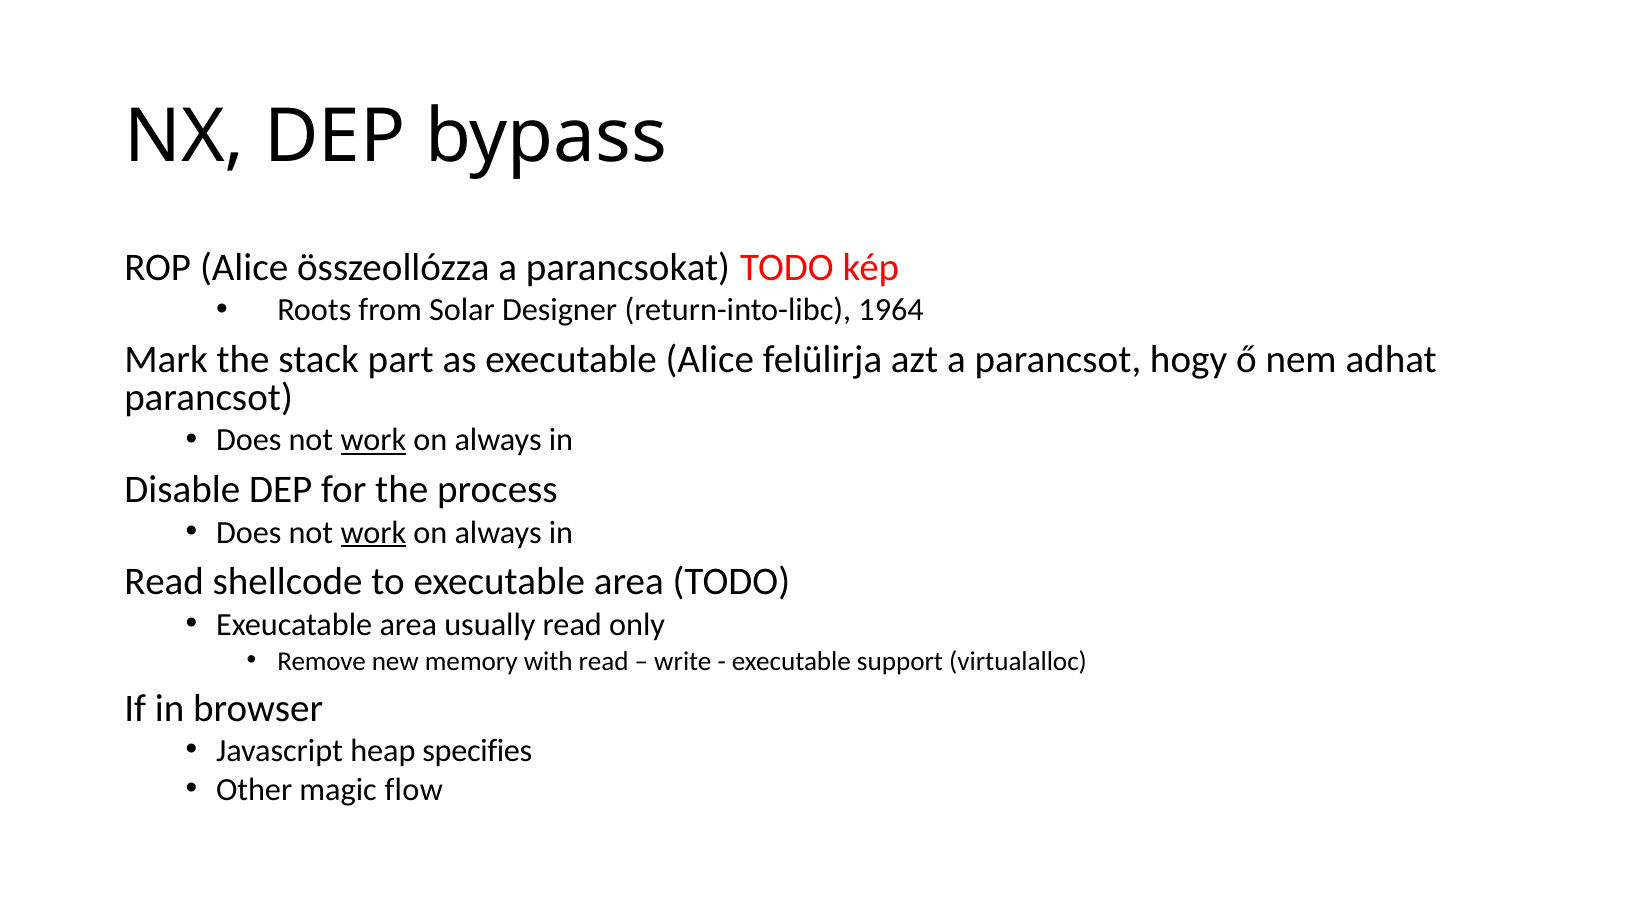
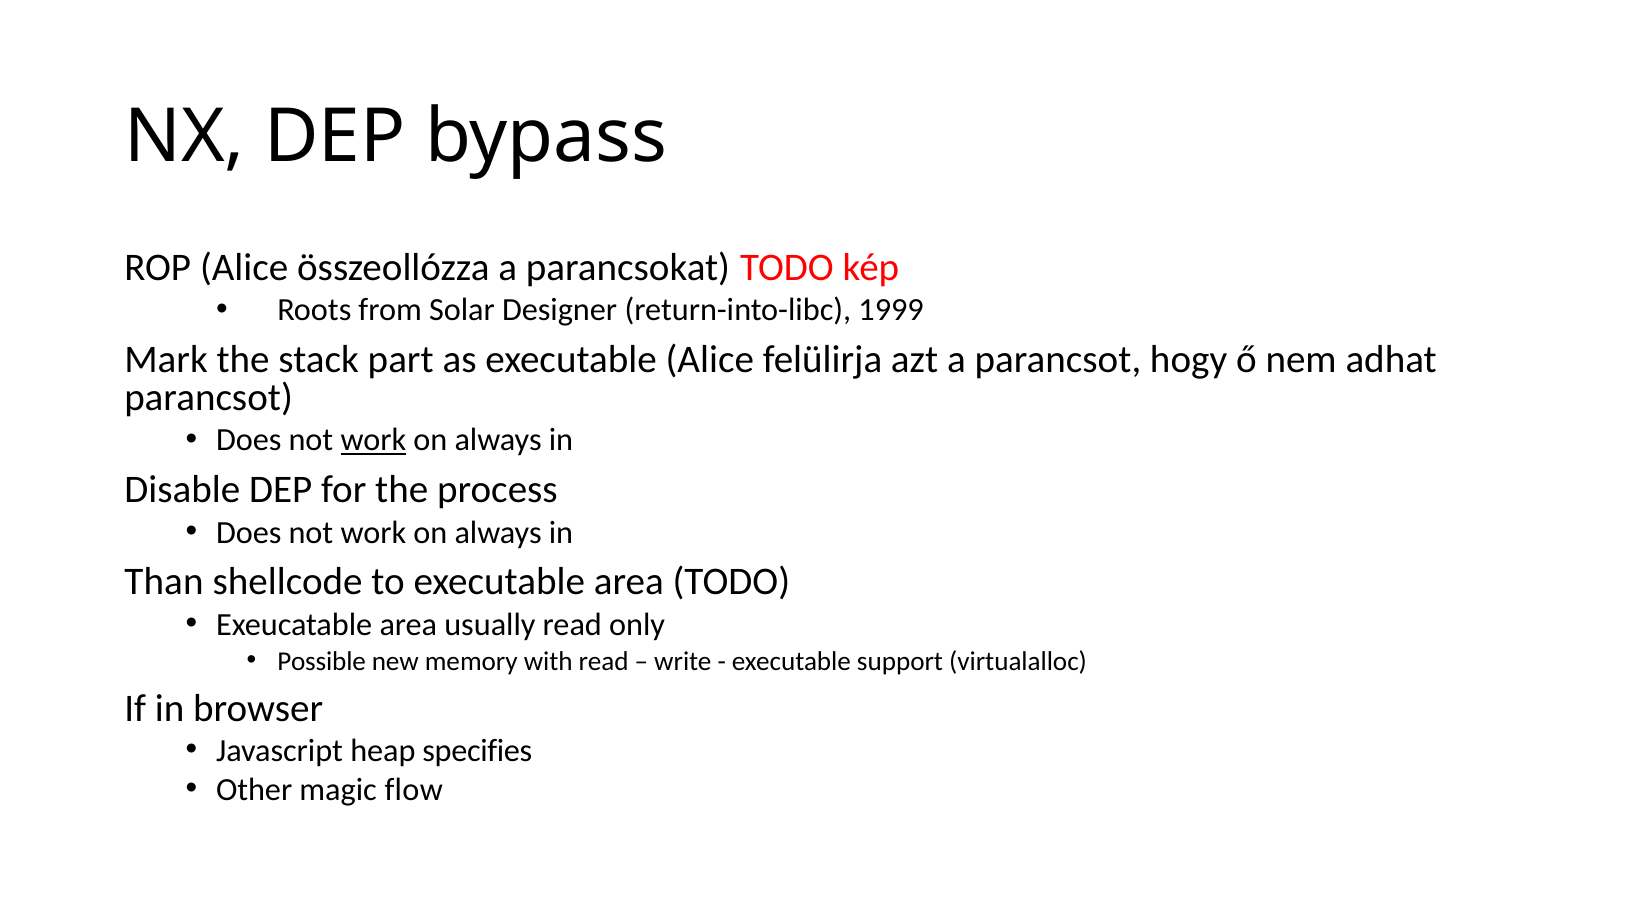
1964: 1964 -> 1999
work at (373, 533) underline: present -> none
Read at (164, 582): Read -> Than
Remove: Remove -> Possible
